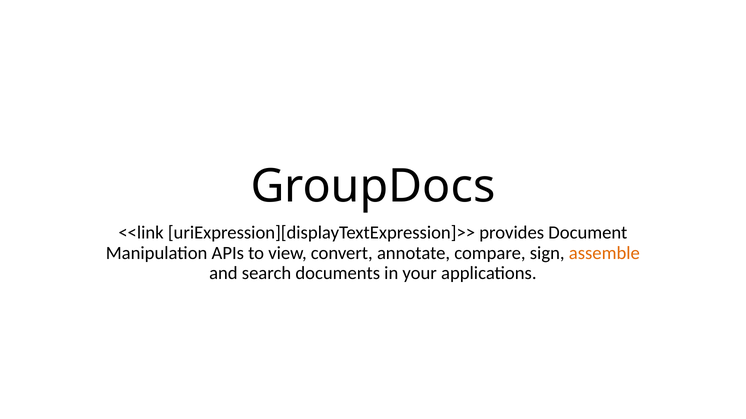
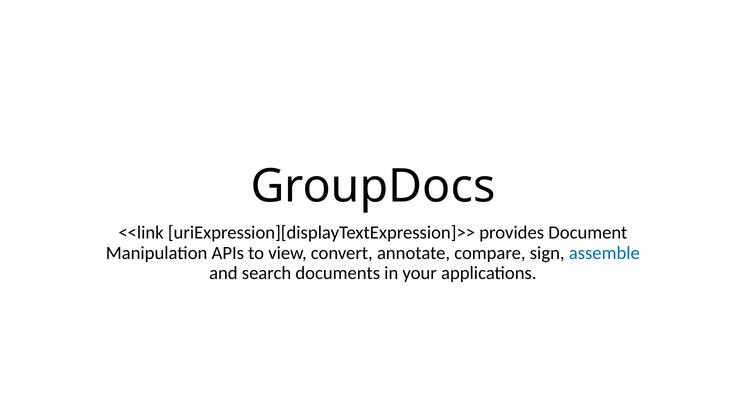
assemble colour: orange -> blue
